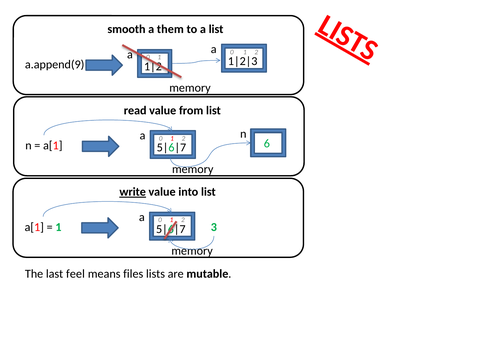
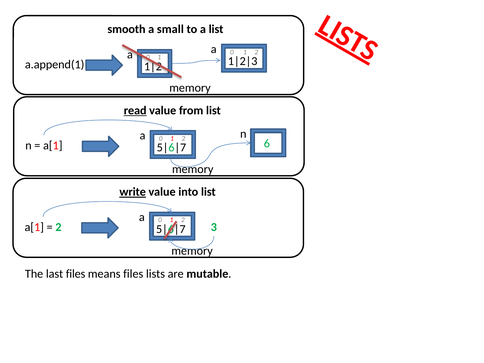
them: them -> small
a.append(9: a.append(9 -> a.append(1
read underline: none -> present
1 at (58, 227): 1 -> 2
last feel: feel -> files
